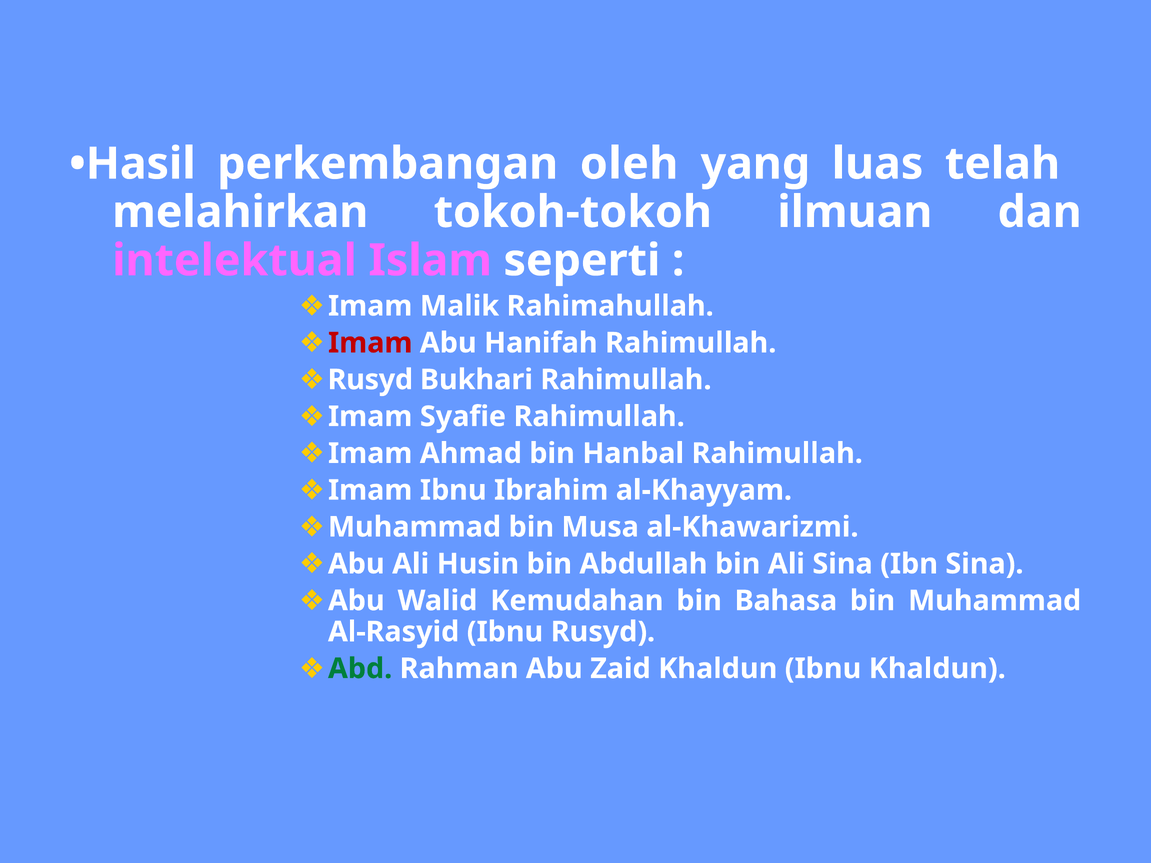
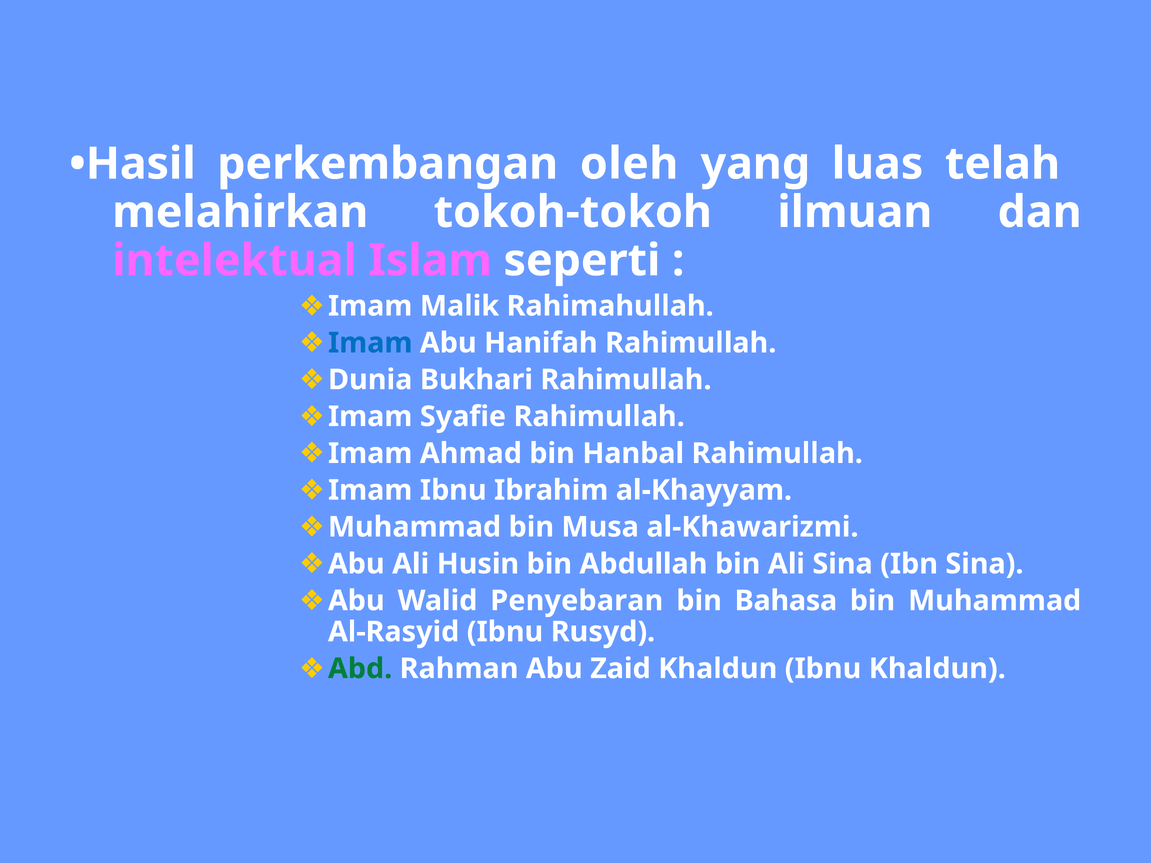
Imam at (370, 343) colour: red -> blue
Rusyd at (370, 380): Rusyd -> Dunia
Kemudahan: Kemudahan -> Penyebaran
